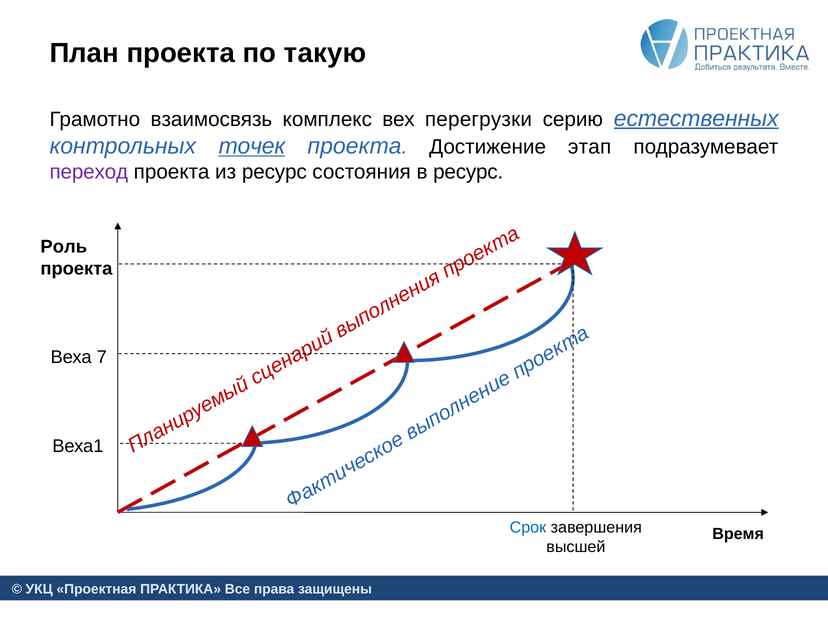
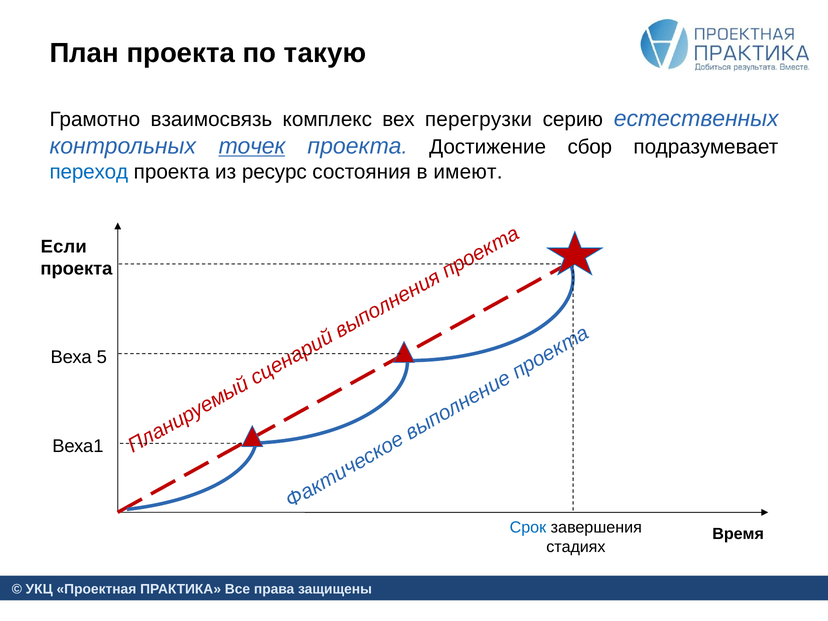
естественных underline: present -> none
этап: этап -> сбор
переход colour: purple -> blue
в ресурс: ресурс -> имеют
Роль: Роль -> Если
7: 7 -> 5
высшей: высшей -> стадиях
